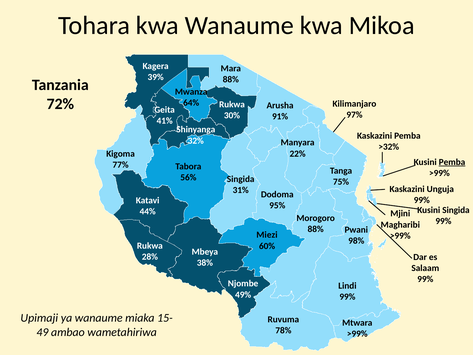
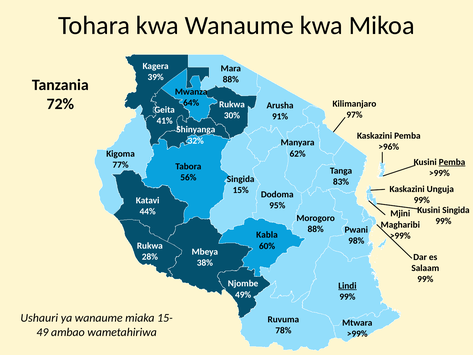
>32%: >32% -> >96%
22%: 22% -> 62%
75%: 75% -> 83%
31%: 31% -> 15%
Miezi: Miezi -> Kabla
Lindi underline: none -> present
Upimaji: Upimaji -> Ushauri
